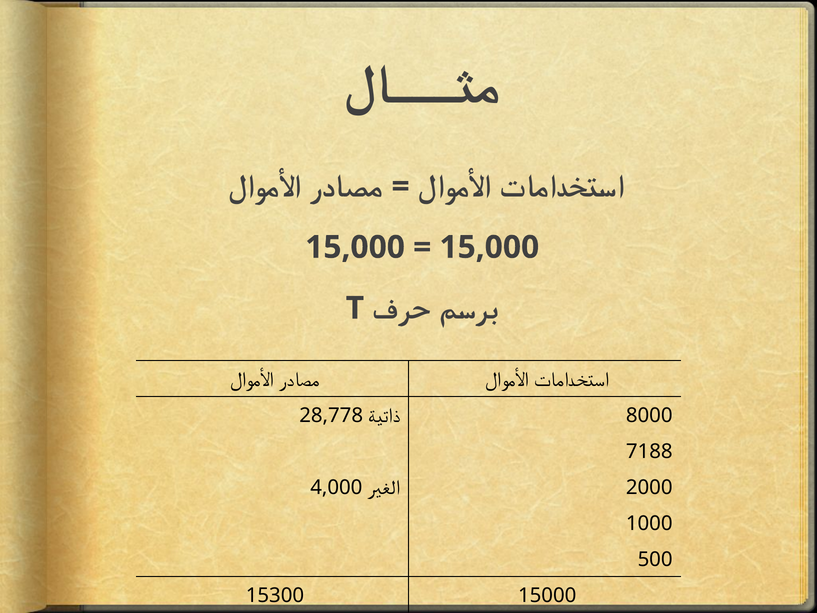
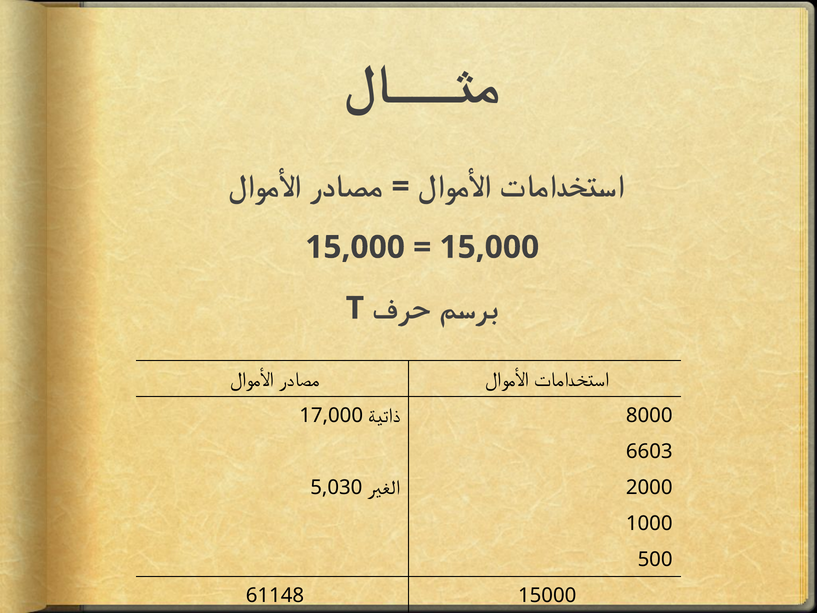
28,778: 28,778 -> 17,000
7188: 7188 -> 6603
4,000: 4,000 -> 5,030
15300: 15300 -> 61148
